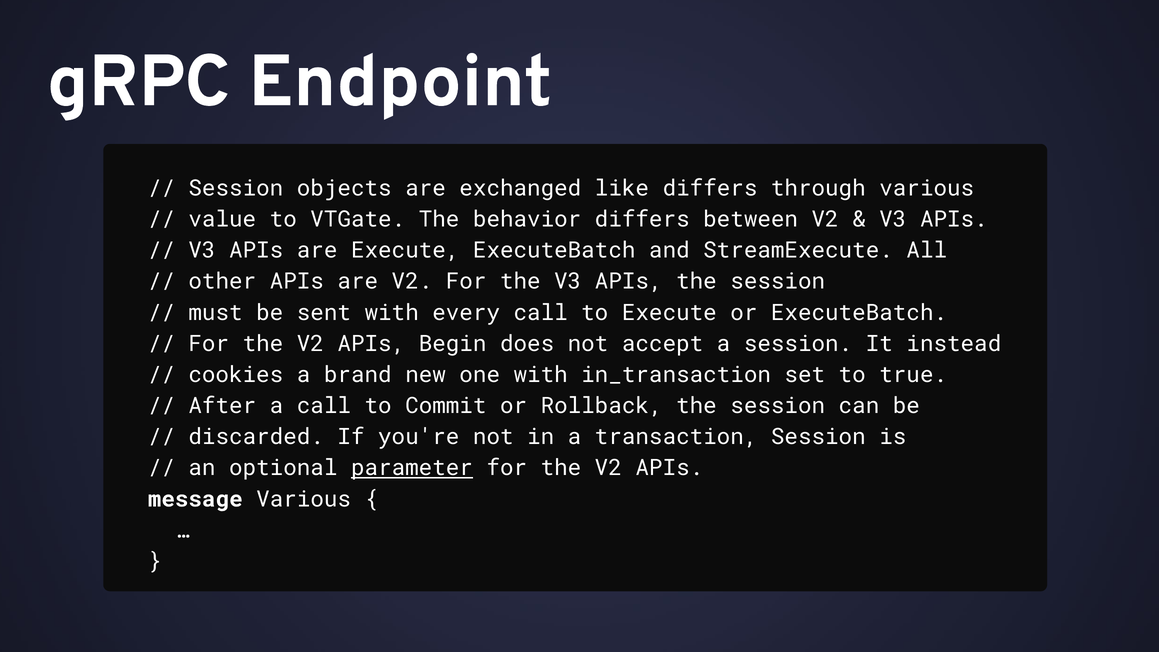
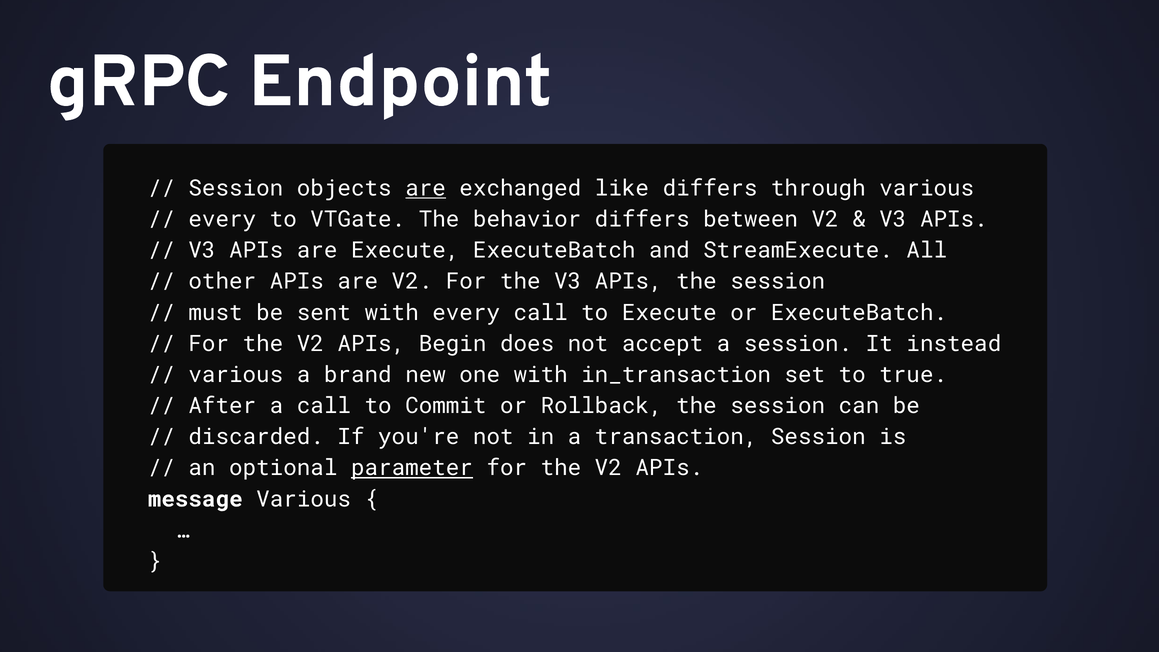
are at (426, 188) underline: none -> present
value at (222, 219): value -> every
cookies at (236, 375): cookies -> various
